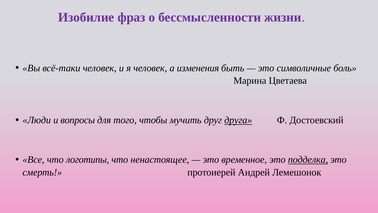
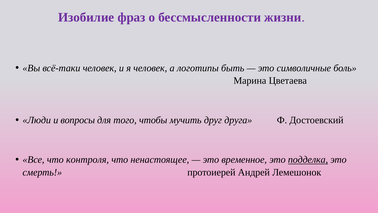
изменения: изменения -> логотипы
друга underline: present -> none
логотипы: логотипы -> контроля
